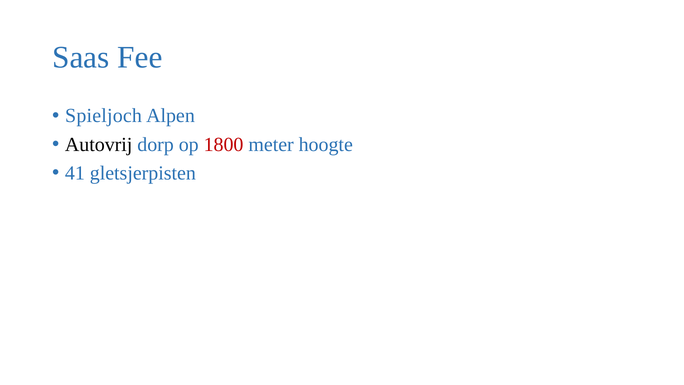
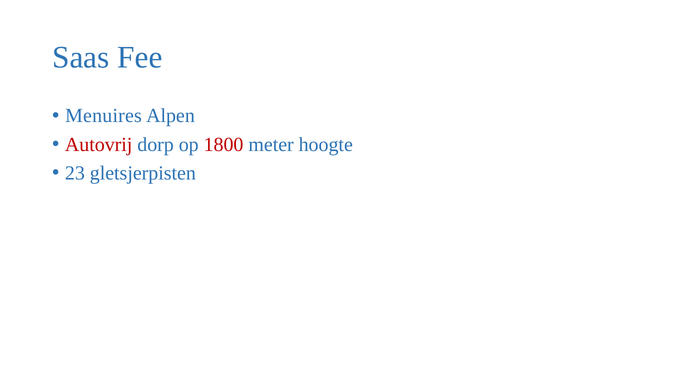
Spieljoch: Spieljoch -> Menuires
Autovrij colour: black -> red
41: 41 -> 23
